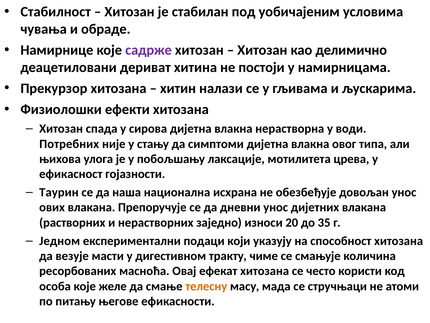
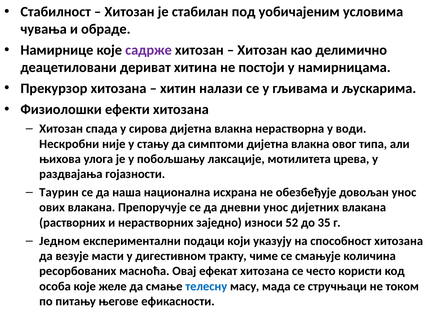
Потребних: Потребних -> Нескробни
ефикасност: ефикасност -> раздвајања
20: 20 -> 52
телесну colour: orange -> blue
атоми: атоми -> током
